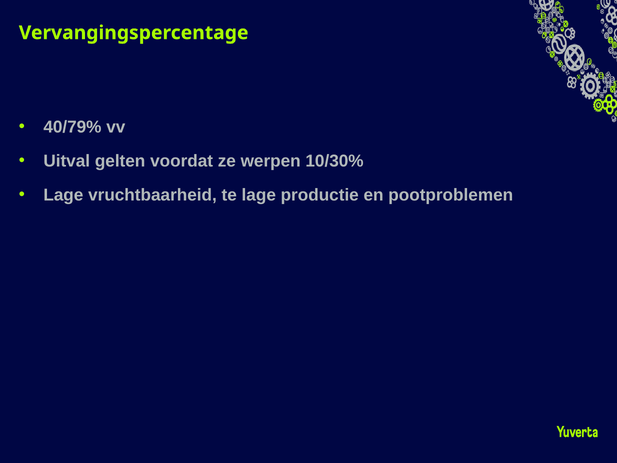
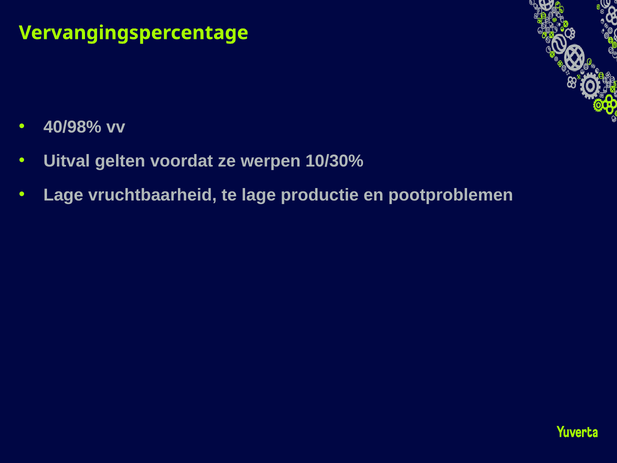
40/79%: 40/79% -> 40/98%
